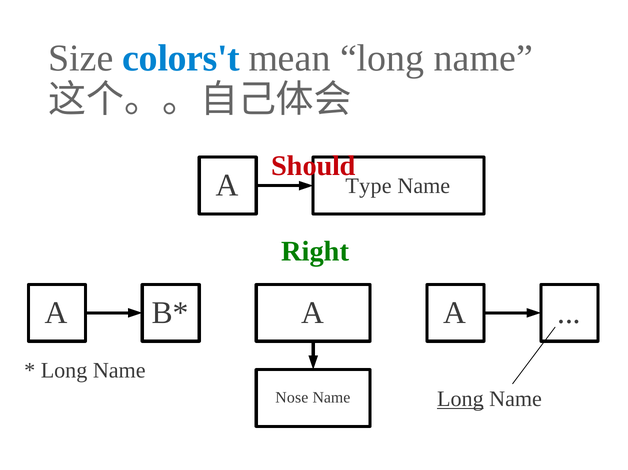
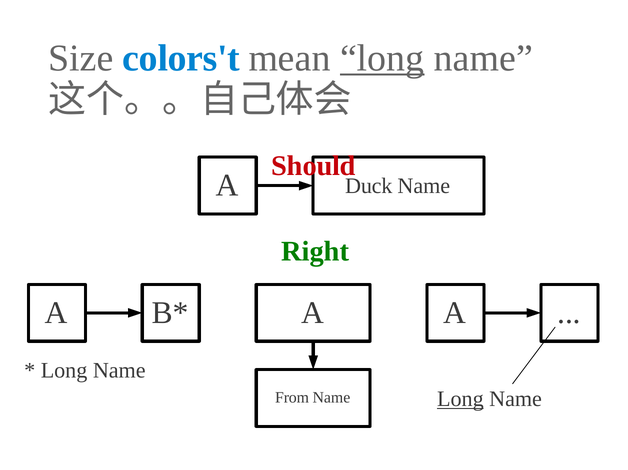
long at (382, 58) underline: none -> present
Type: Type -> Duck
Nose: Nose -> From
